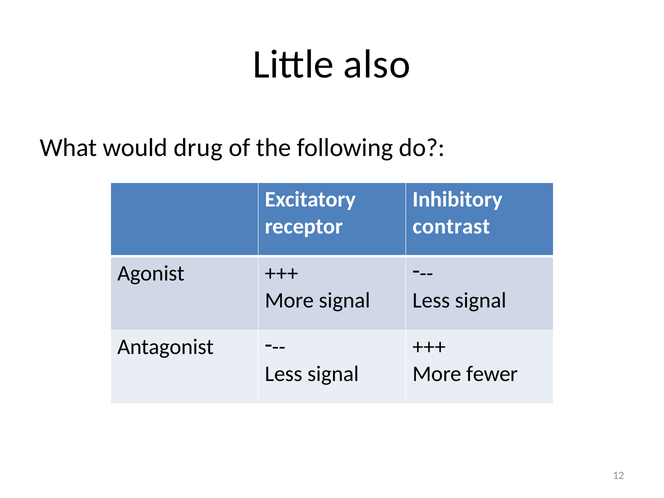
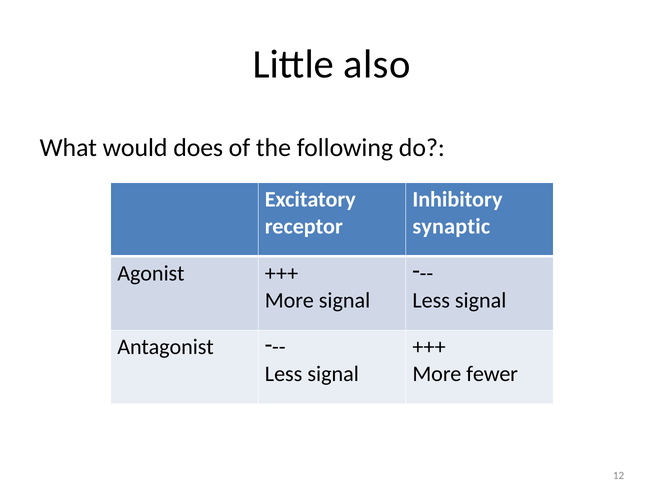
drug: drug -> does
contrast: contrast -> synaptic
